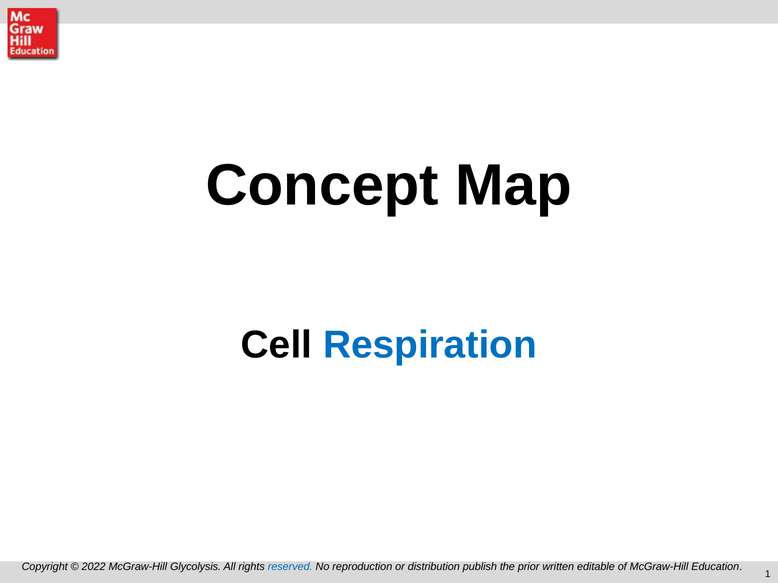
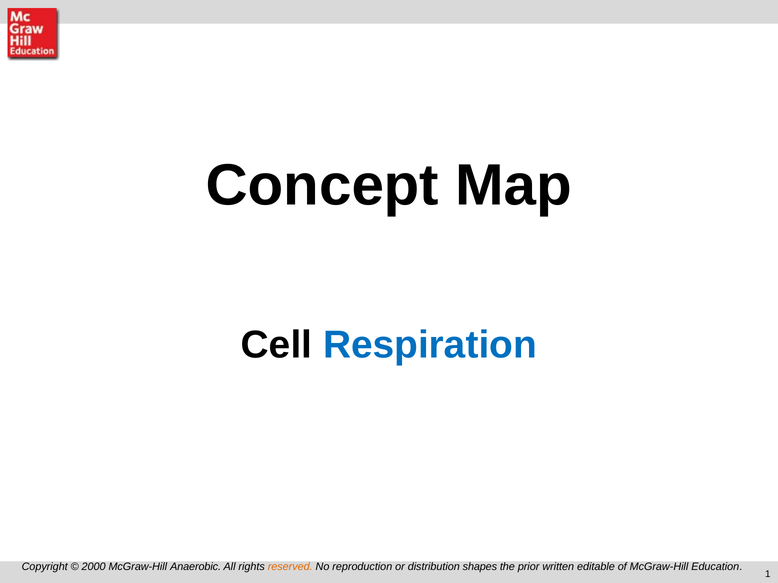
2022: 2022 -> 2000
Glycolysis: Glycolysis -> Anaerobic
reserved colour: blue -> orange
publish: publish -> shapes
